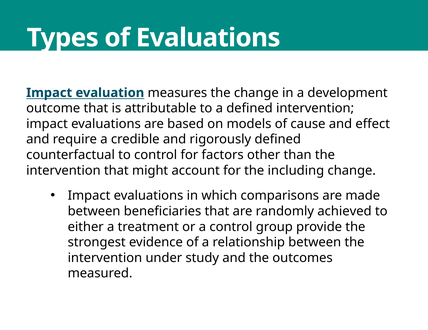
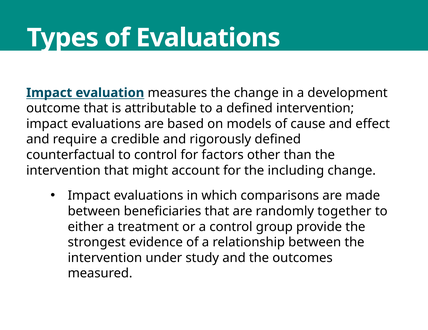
achieved: achieved -> together
